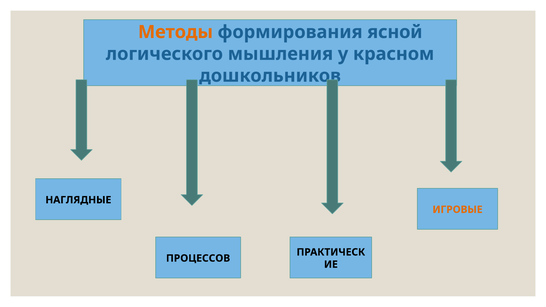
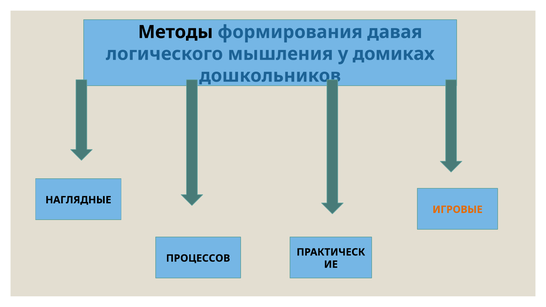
Методы colour: orange -> black
ясной: ясной -> давая
красном: красном -> домиках
